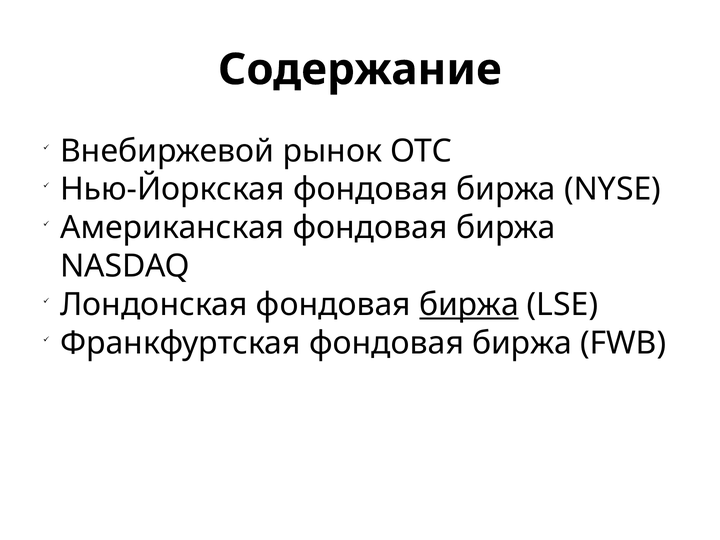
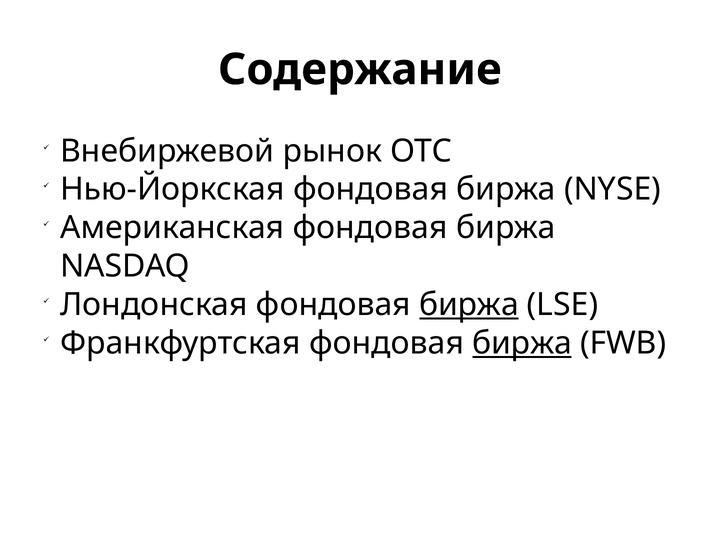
биржа at (522, 343) underline: none -> present
